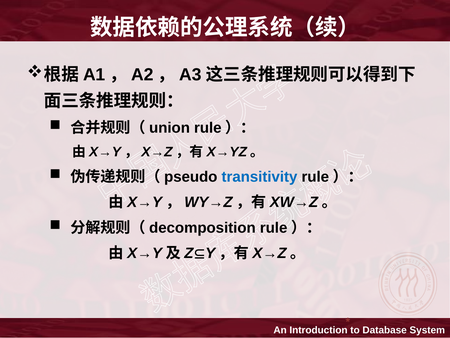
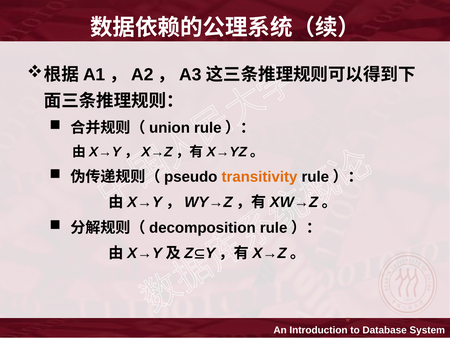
transitivity colour: blue -> orange
